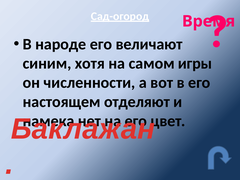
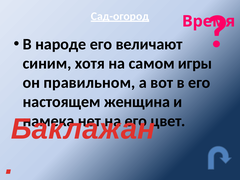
численности: численности -> правильном
отделяют: отделяют -> женщина
